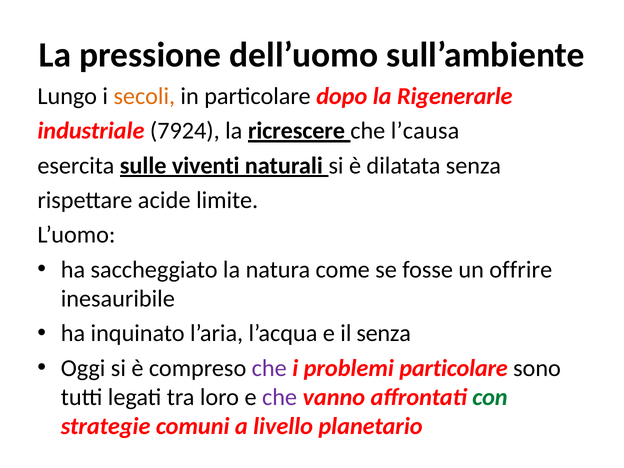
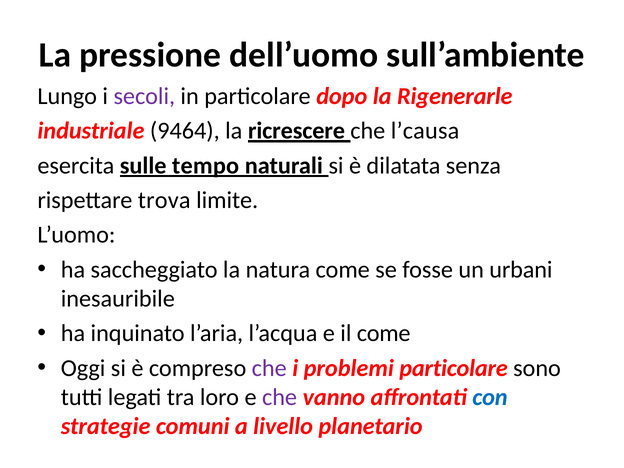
secoli colour: orange -> purple
7924: 7924 -> 9464
viventi: viventi -> tempo
acide: acide -> trova
offrire: offrire -> urbani
il senza: senza -> come
con colour: green -> blue
